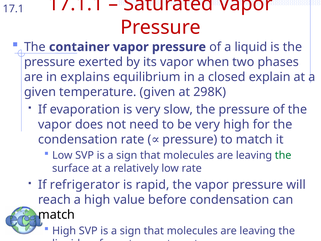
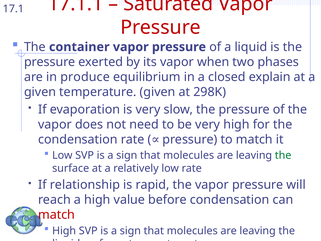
explains: explains -> produce
refrigerator: refrigerator -> relationship
match at (57, 215) colour: black -> red
